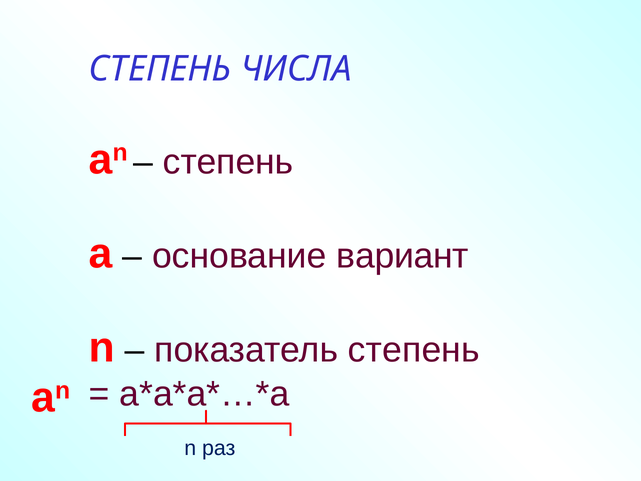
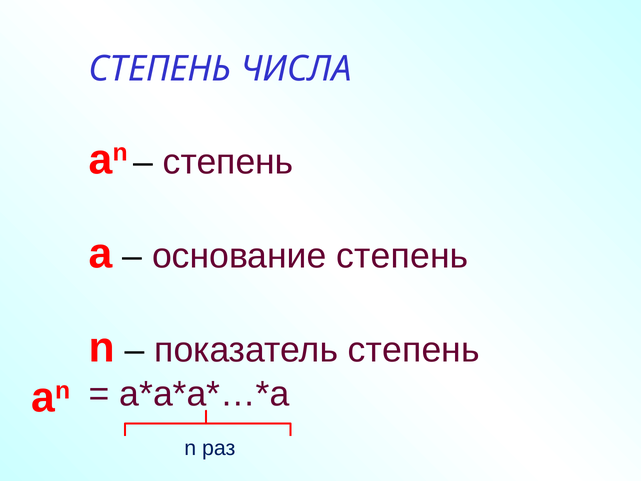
основание вариант: вариант -> cтепень
